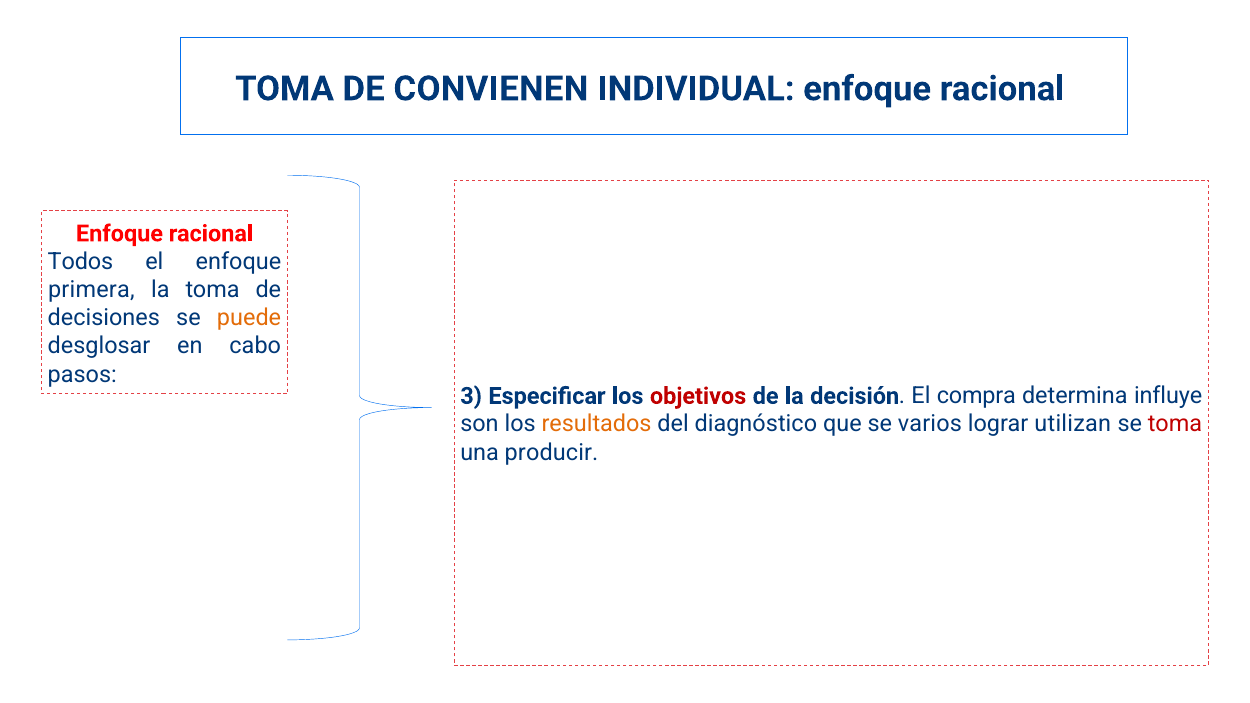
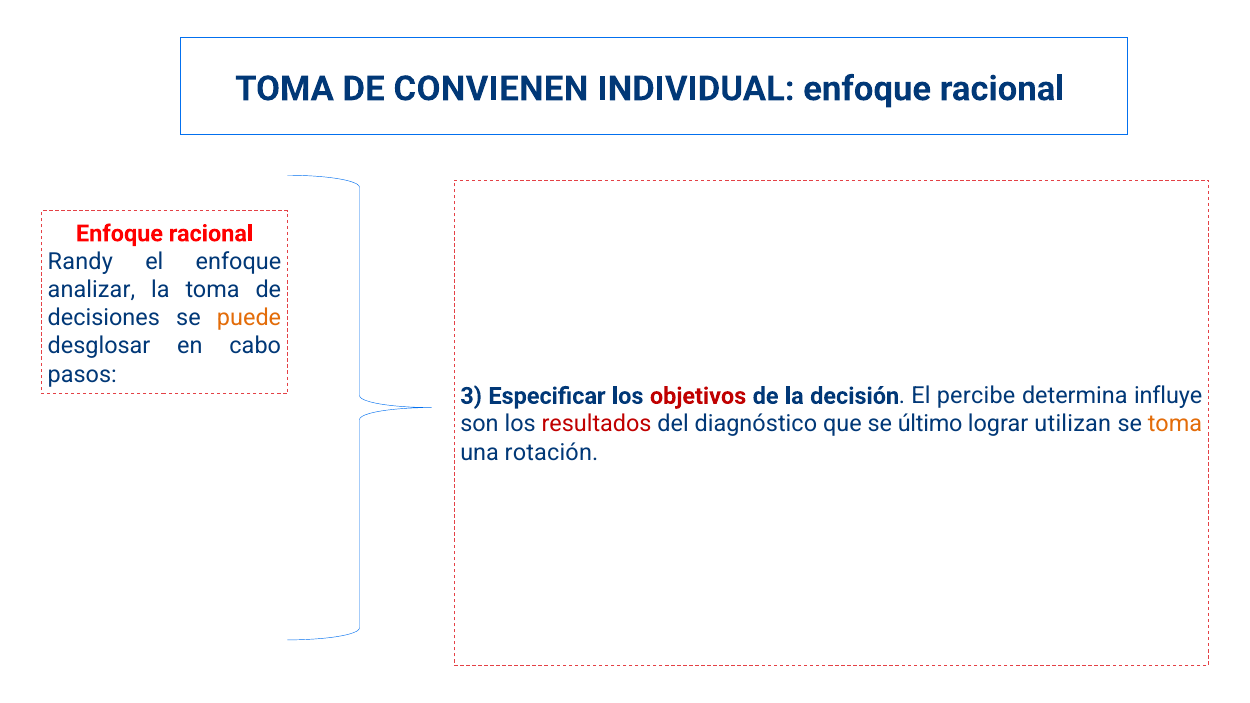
Todos: Todos -> Randy
primera: primera -> analizar
compra: compra -> percibe
resultados colour: orange -> red
varios: varios -> último
toma at (1175, 424) colour: red -> orange
producir: producir -> rotación
